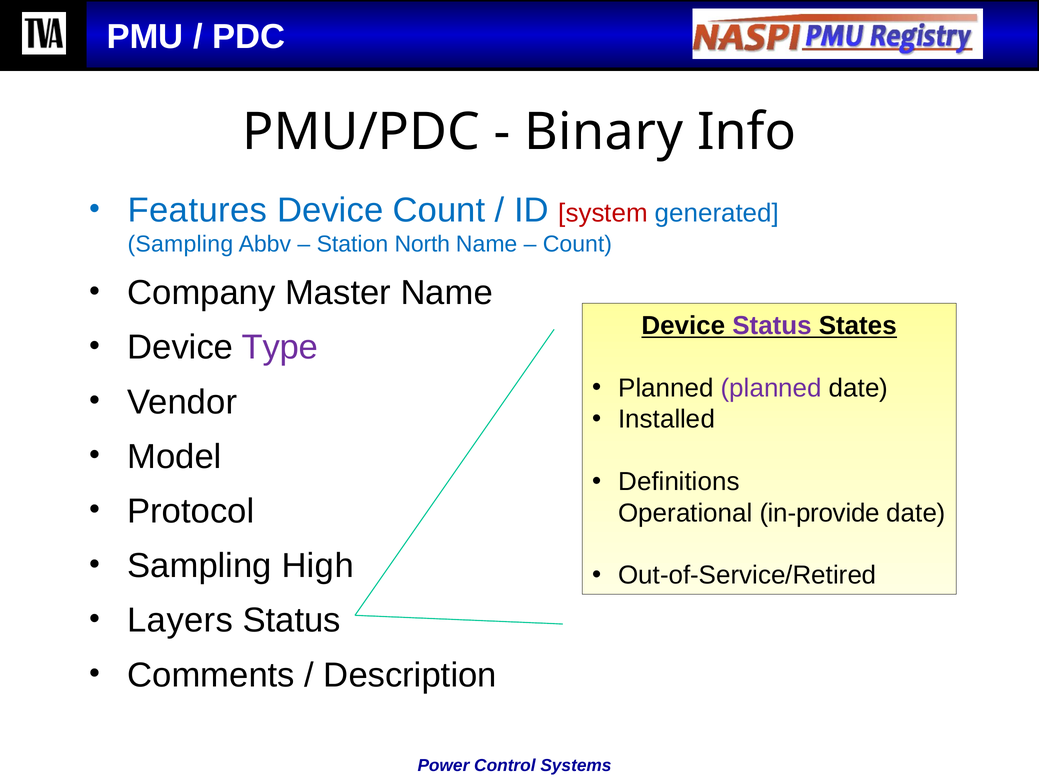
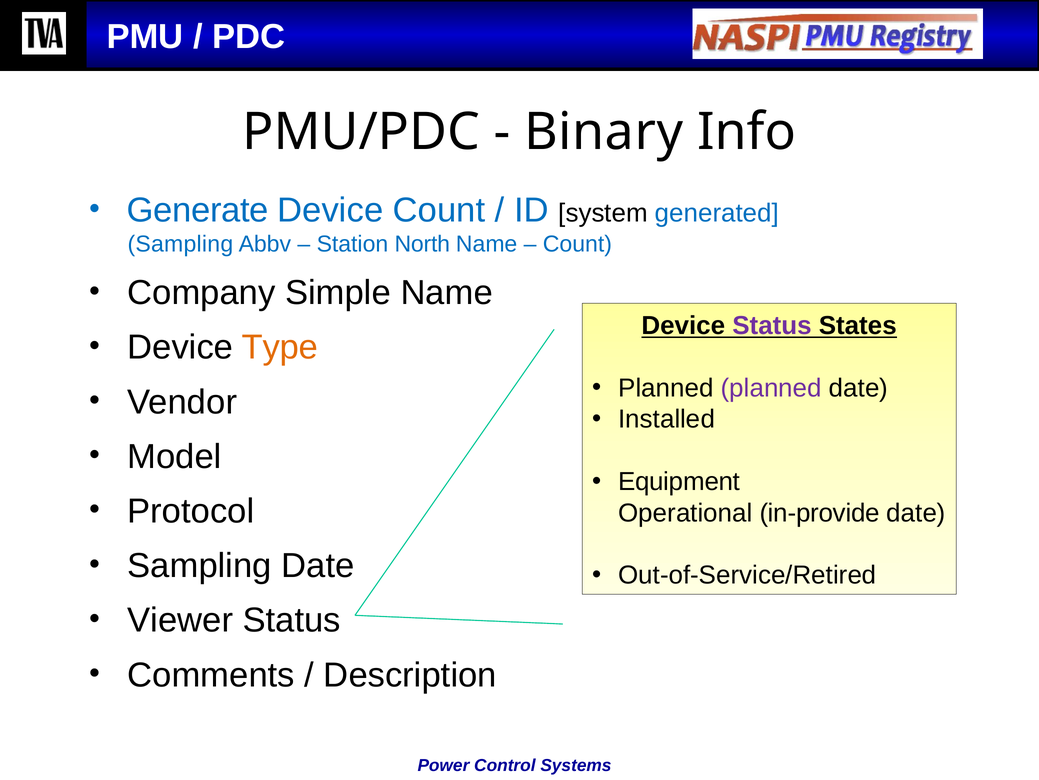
Features: Features -> Generate
system colour: red -> black
Master: Master -> Simple
Type colour: purple -> orange
Definitions: Definitions -> Equipment
Sampling High: High -> Date
Layers: Layers -> Viewer
